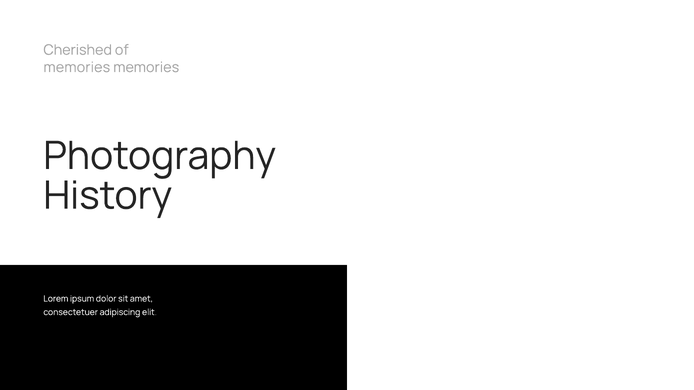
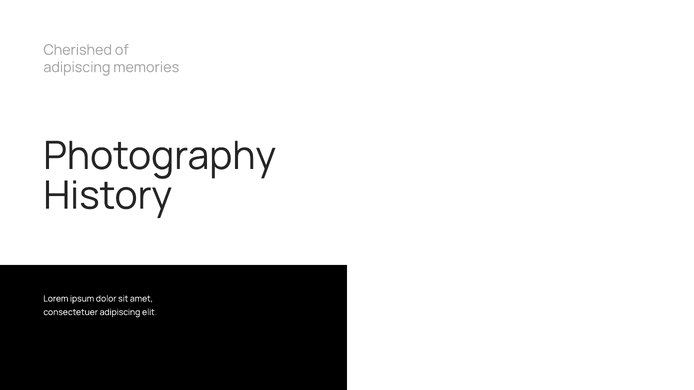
memories at (77, 67): memories -> adipiscing
